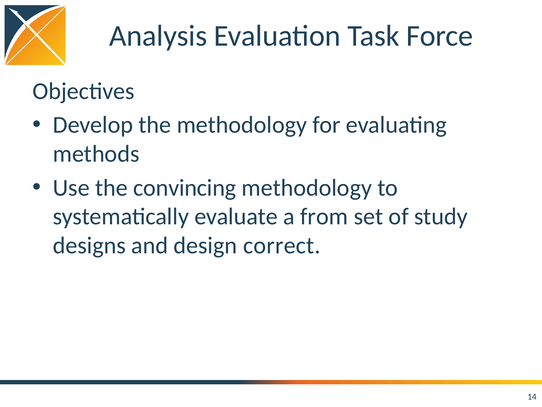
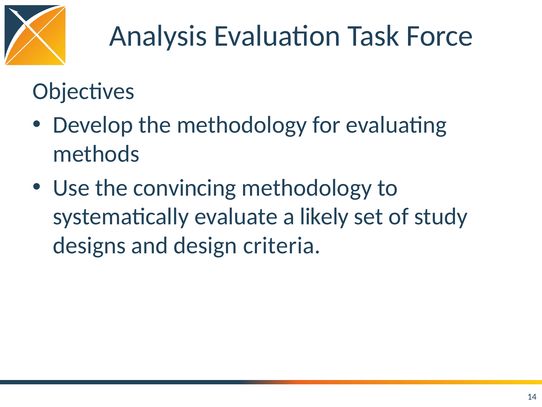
from: from -> likely
correct: correct -> criteria
